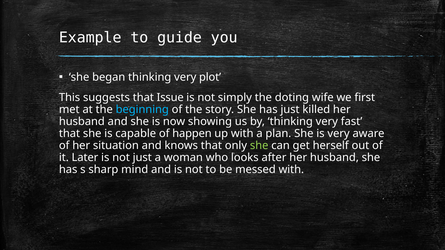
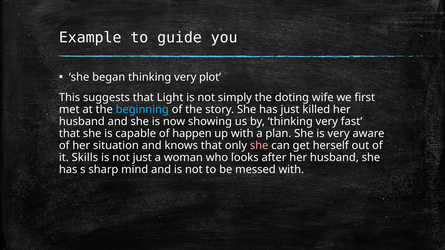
Issue: Issue -> Light
she at (259, 146) colour: light green -> pink
Later: Later -> Skills
